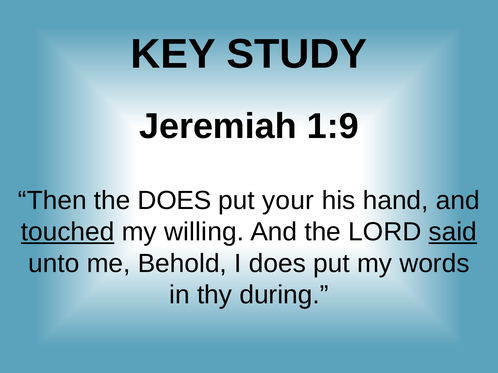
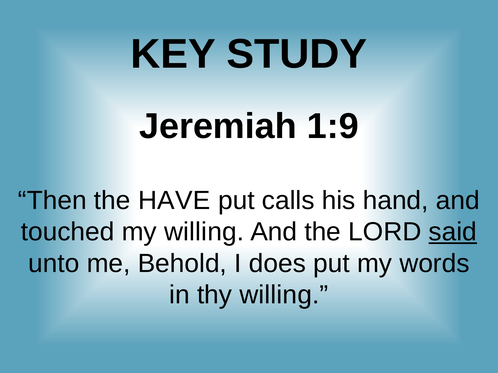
the DOES: DOES -> HAVE
your: your -> calls
touched underline: present -> none
thy during: during -> willing
